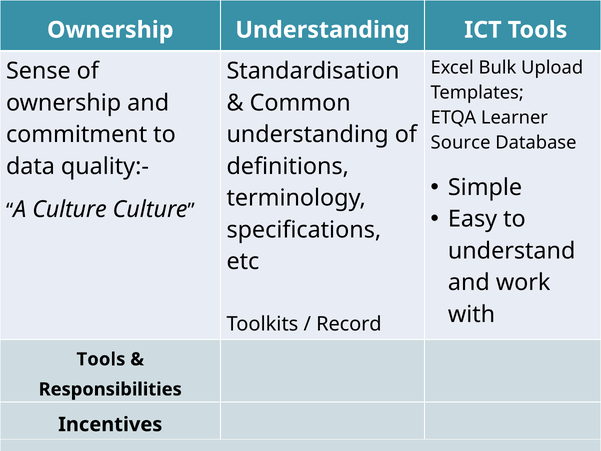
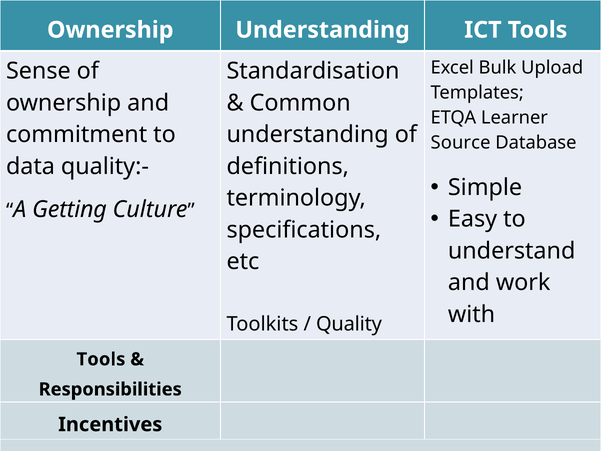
A Culture: Culture -> Getting
Record: Record -> Quality
